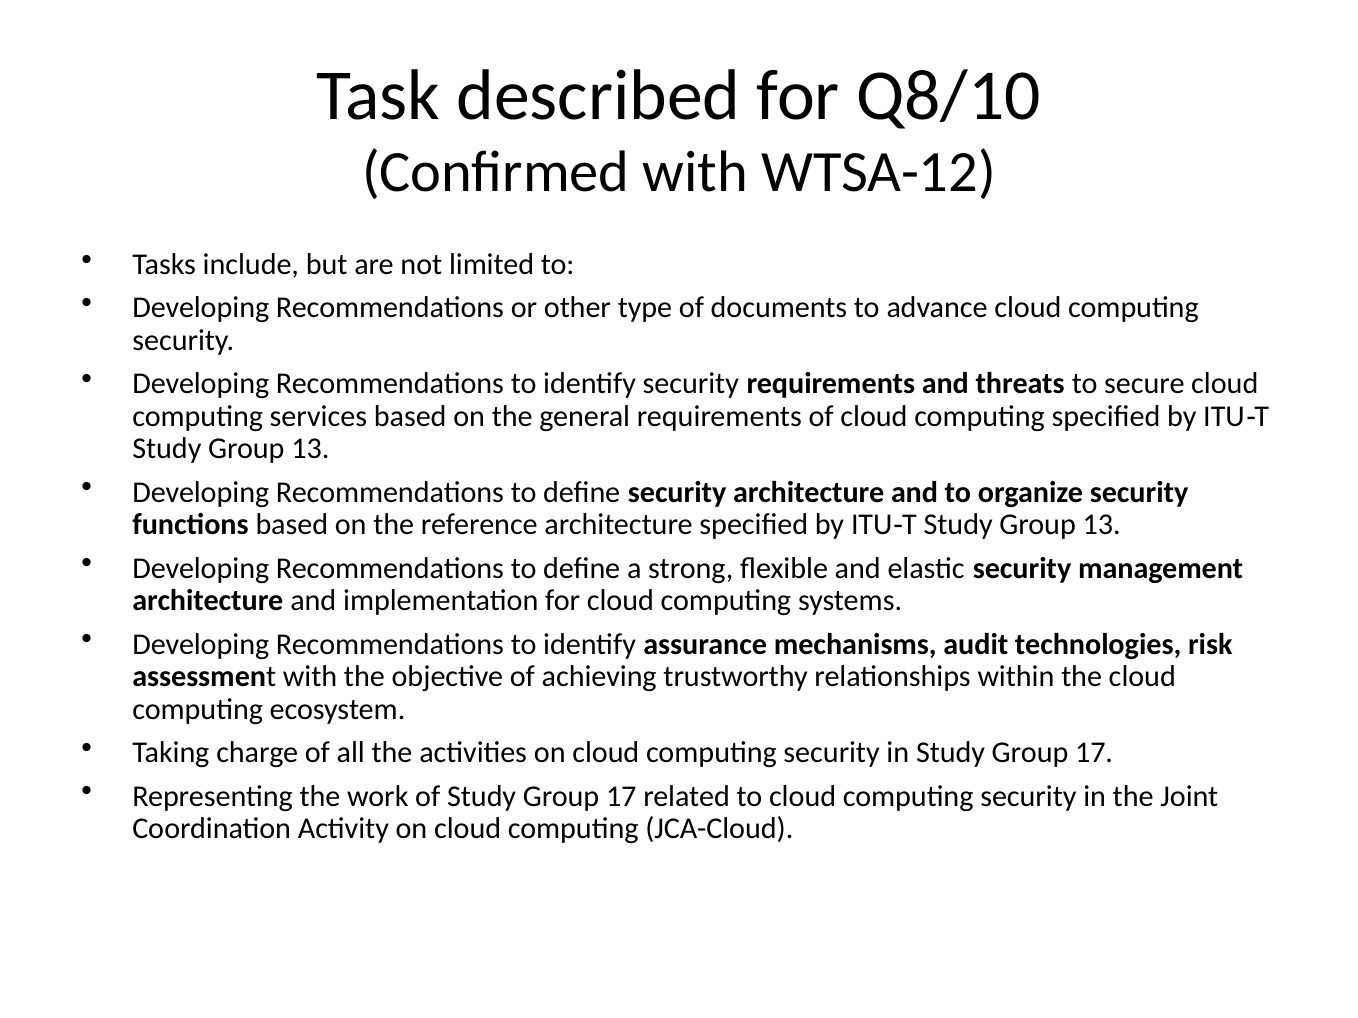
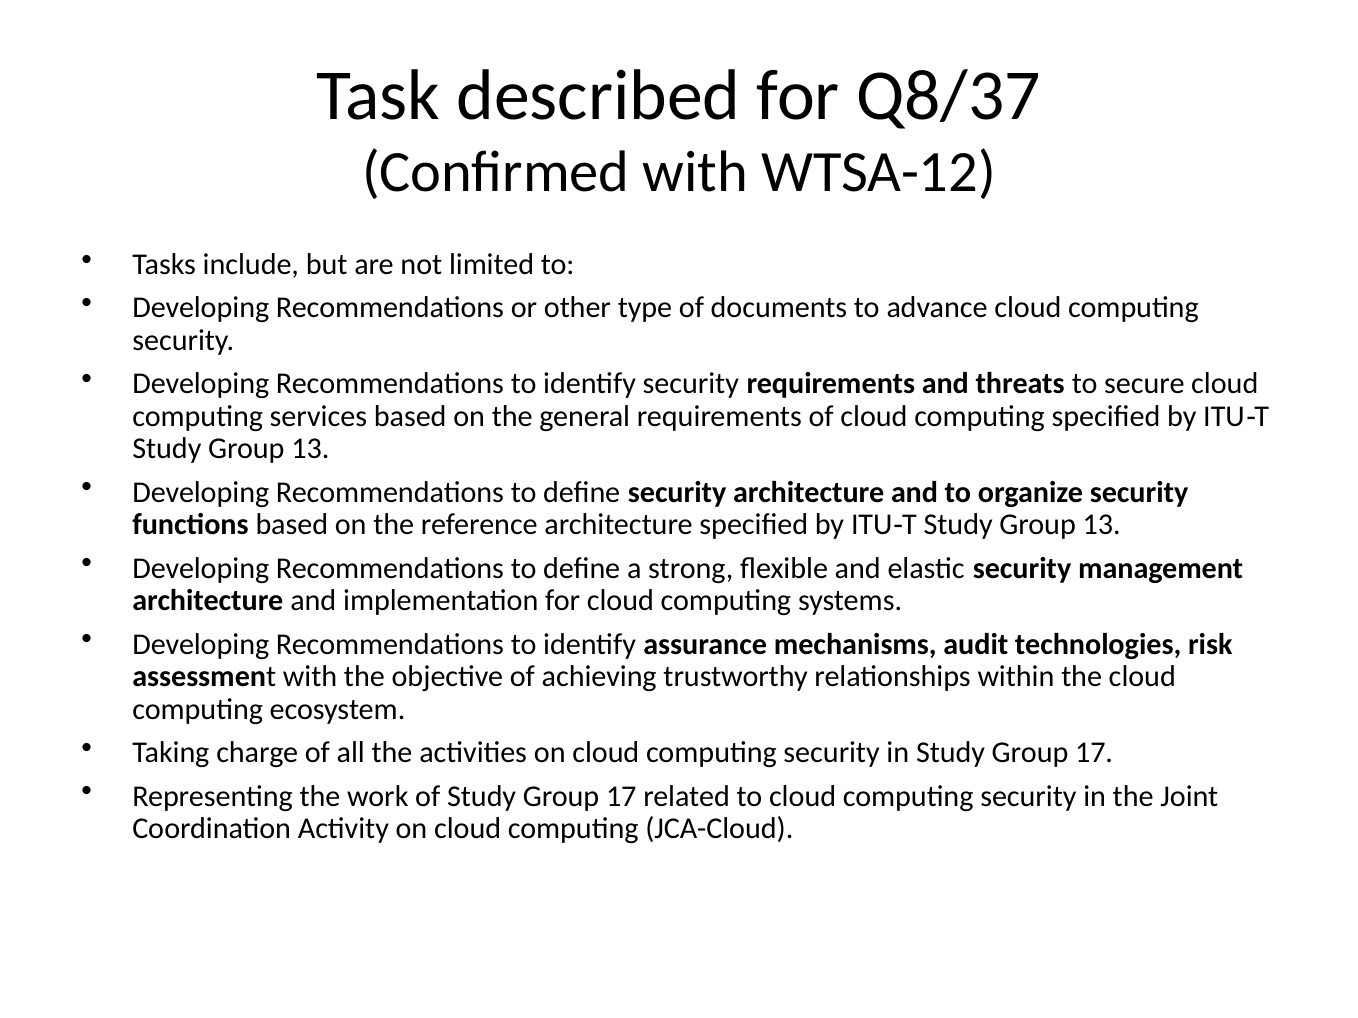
Q8/10: Q8/10 -> Q8/37
